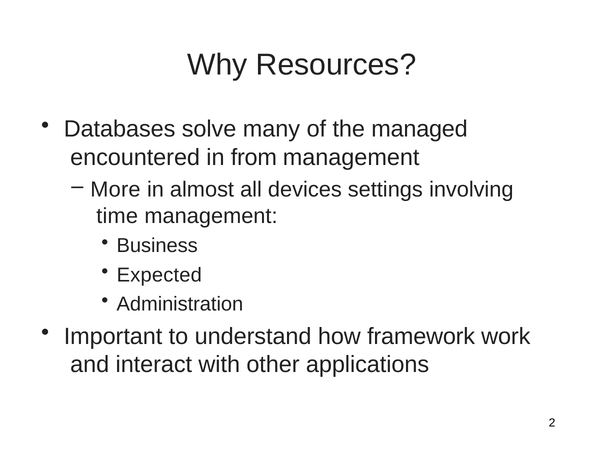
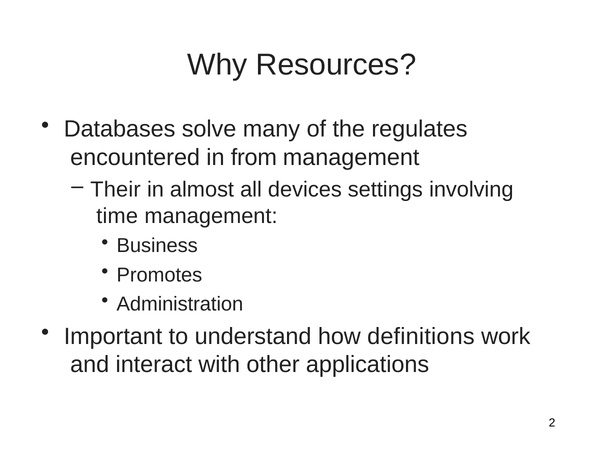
managed: managed -> regulates
More: More -> Their
Expected: Expected -> Promotes
framework: framework -> definitions
